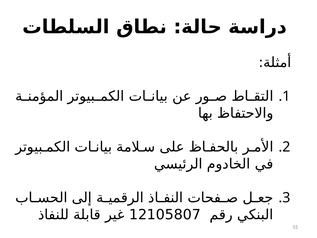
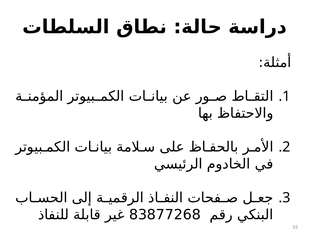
12105807: 12105807 -> 83877268
